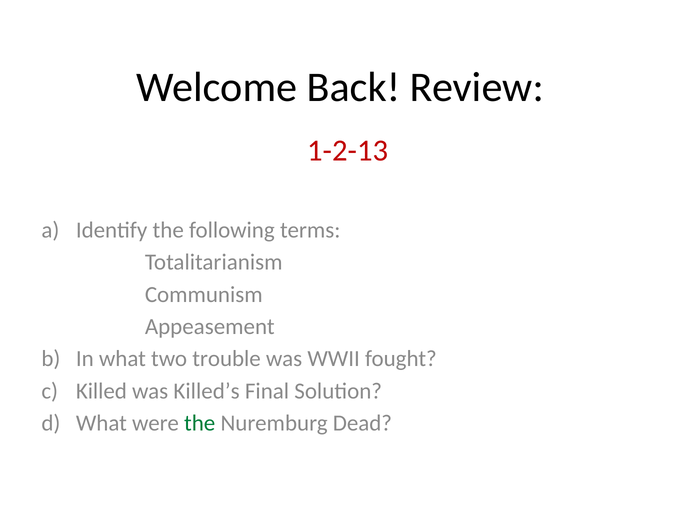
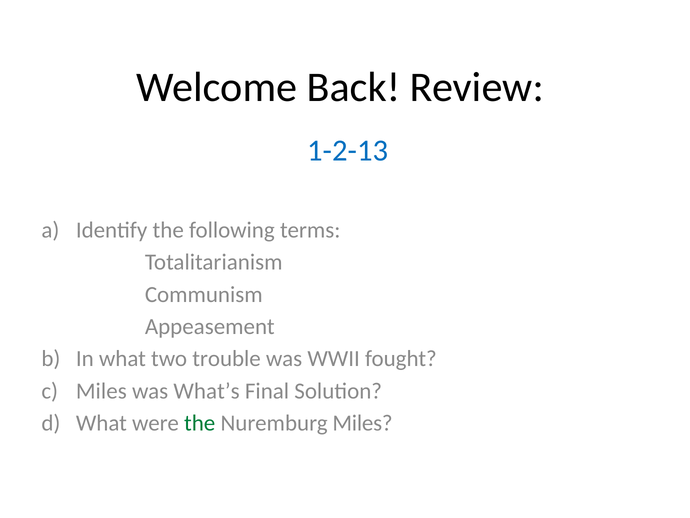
1-2-13 colour: red -> blue
Killed at (101, 391): Killed -> Miles
Killed’s: Killed’s -> What’s
Nuremburg Dead: Dead -> Miles
